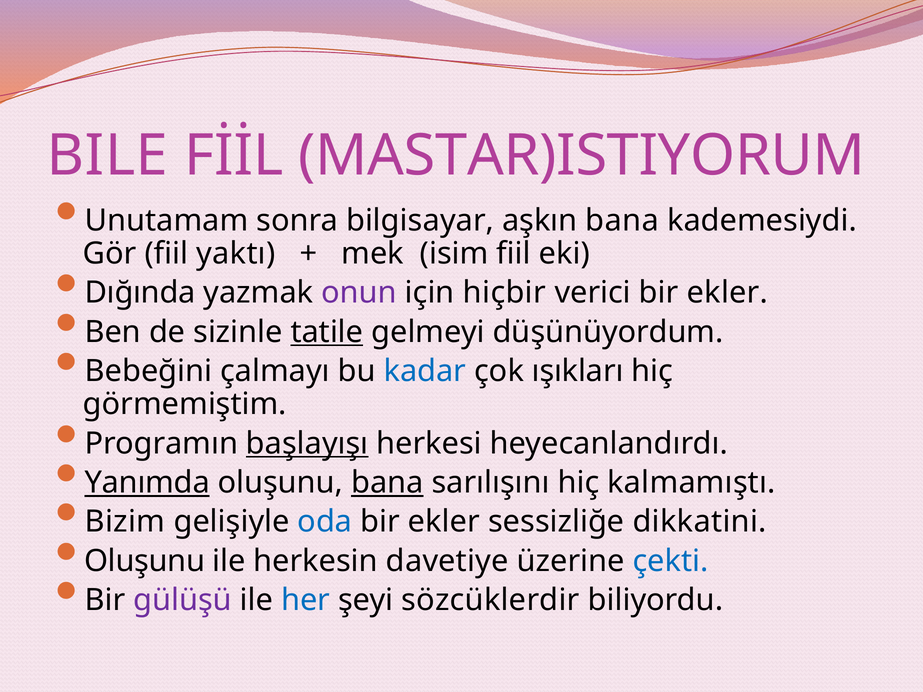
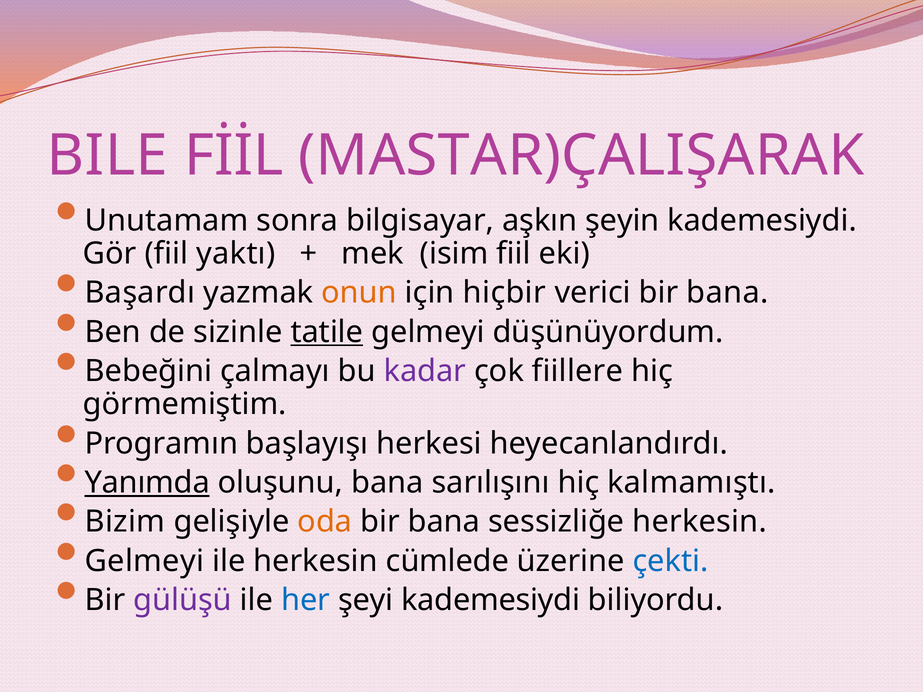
MASTAR)ISTIYORUM: MASTAR)ISTIYORUM -> MASTAR)ÇALIŞARAK
aşkın bana: bana -> şeyin
Dığında: Dığında -> Başardı
onun colour: purple -> orange
verici bir ekler: ekler -> bana
kadar colour: blue -> purple
ışıkları: ışıkları -> fiillere
başlayışı underline: present -> none
bana at (387, 483) underline: present -> none
oda colour: blue -> orange
ekler at (444, 522): ekler -> bana
sessizliğe dikkatini: dikkatini -> herkesin
Oluşunu at (145, 561): Oluşunu -> Gelmeyi
davetiye: davetiye -> cümlede
şeyi sözcüklerdir: sözcüklerdir -> kademesiydi
